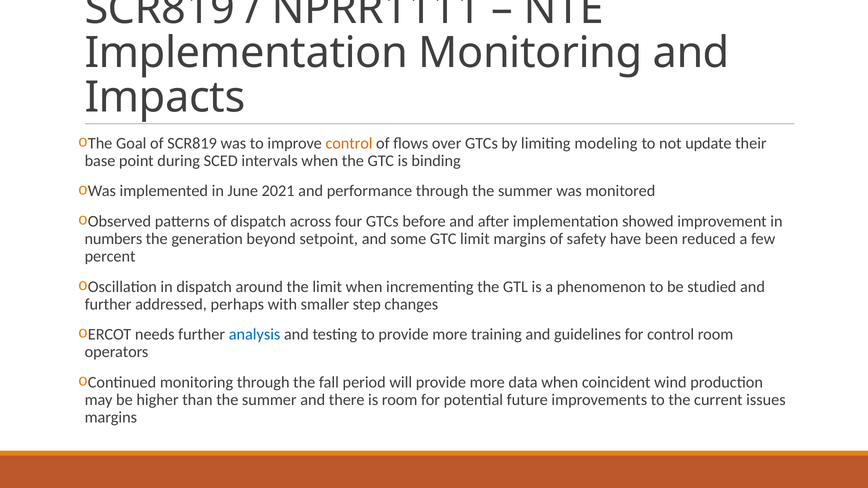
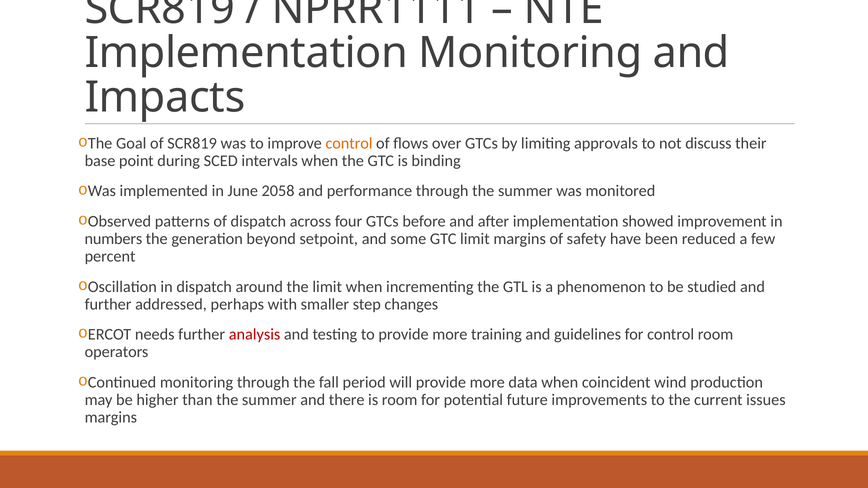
modeling: modeling -> approvals
update: update -> discuss
2021: 2021 -> 2058
analysis colour: blue -> red
